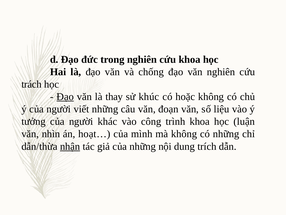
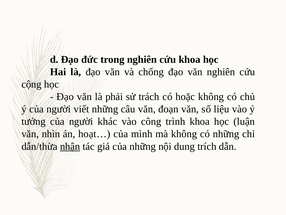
trách: trách -> cộng
Đạo at (65, 97) underline: present -> none
thay: thay -> phải
khúc: khúc -> trách
